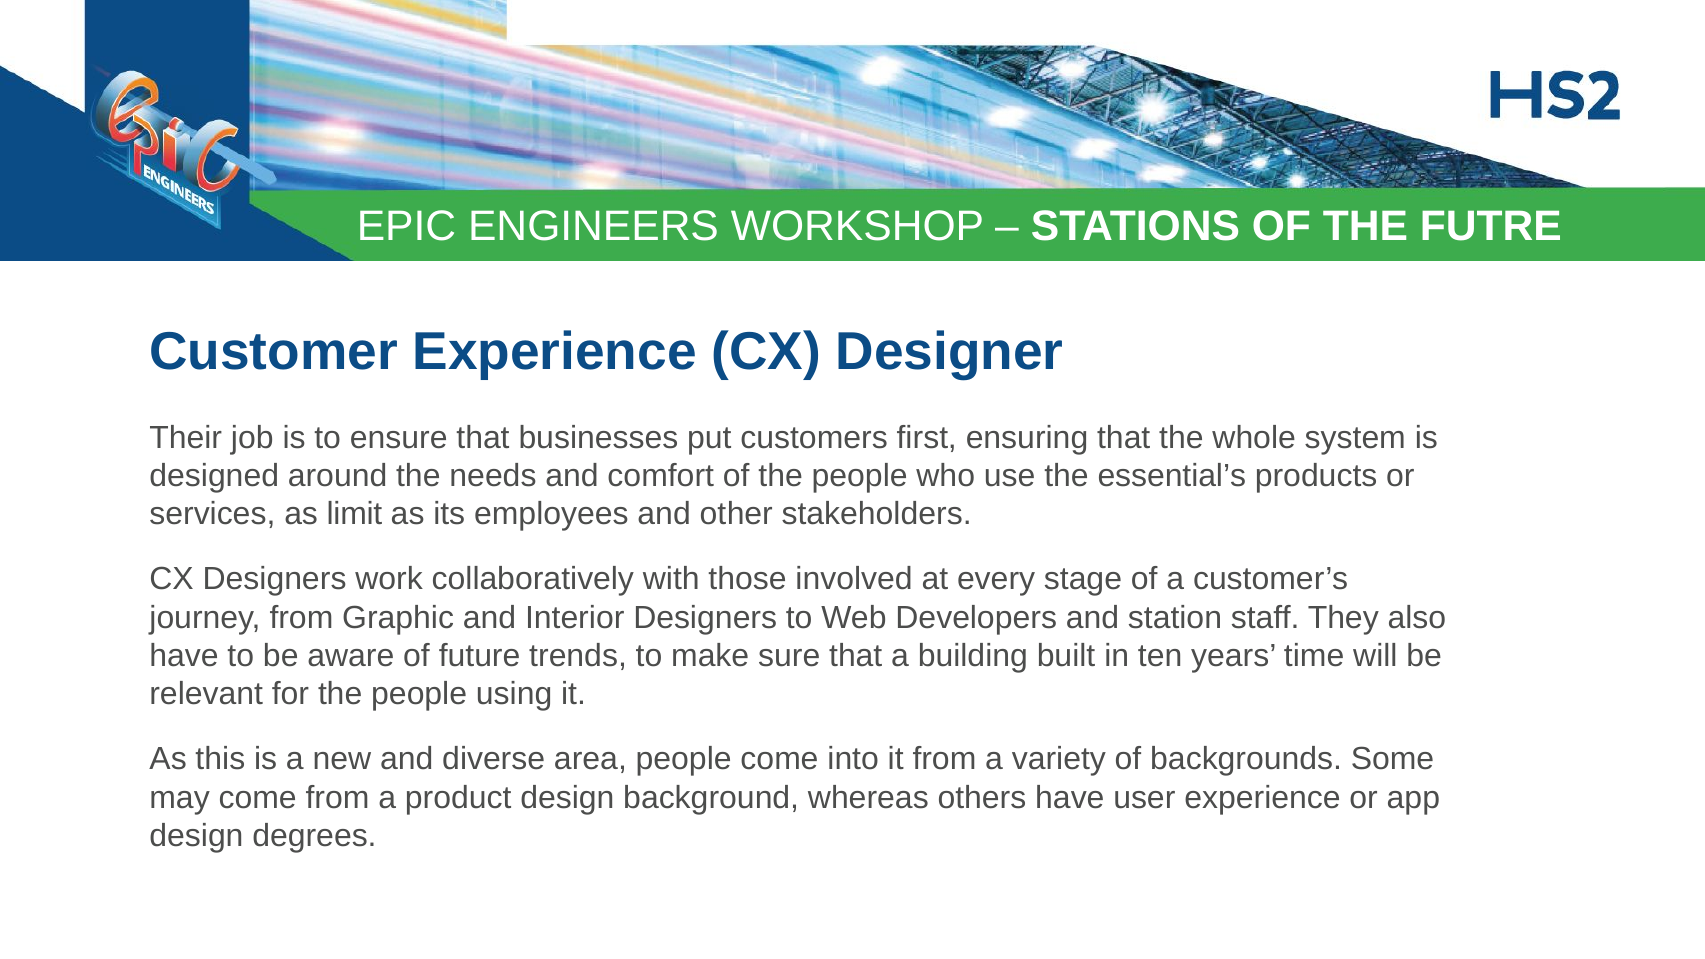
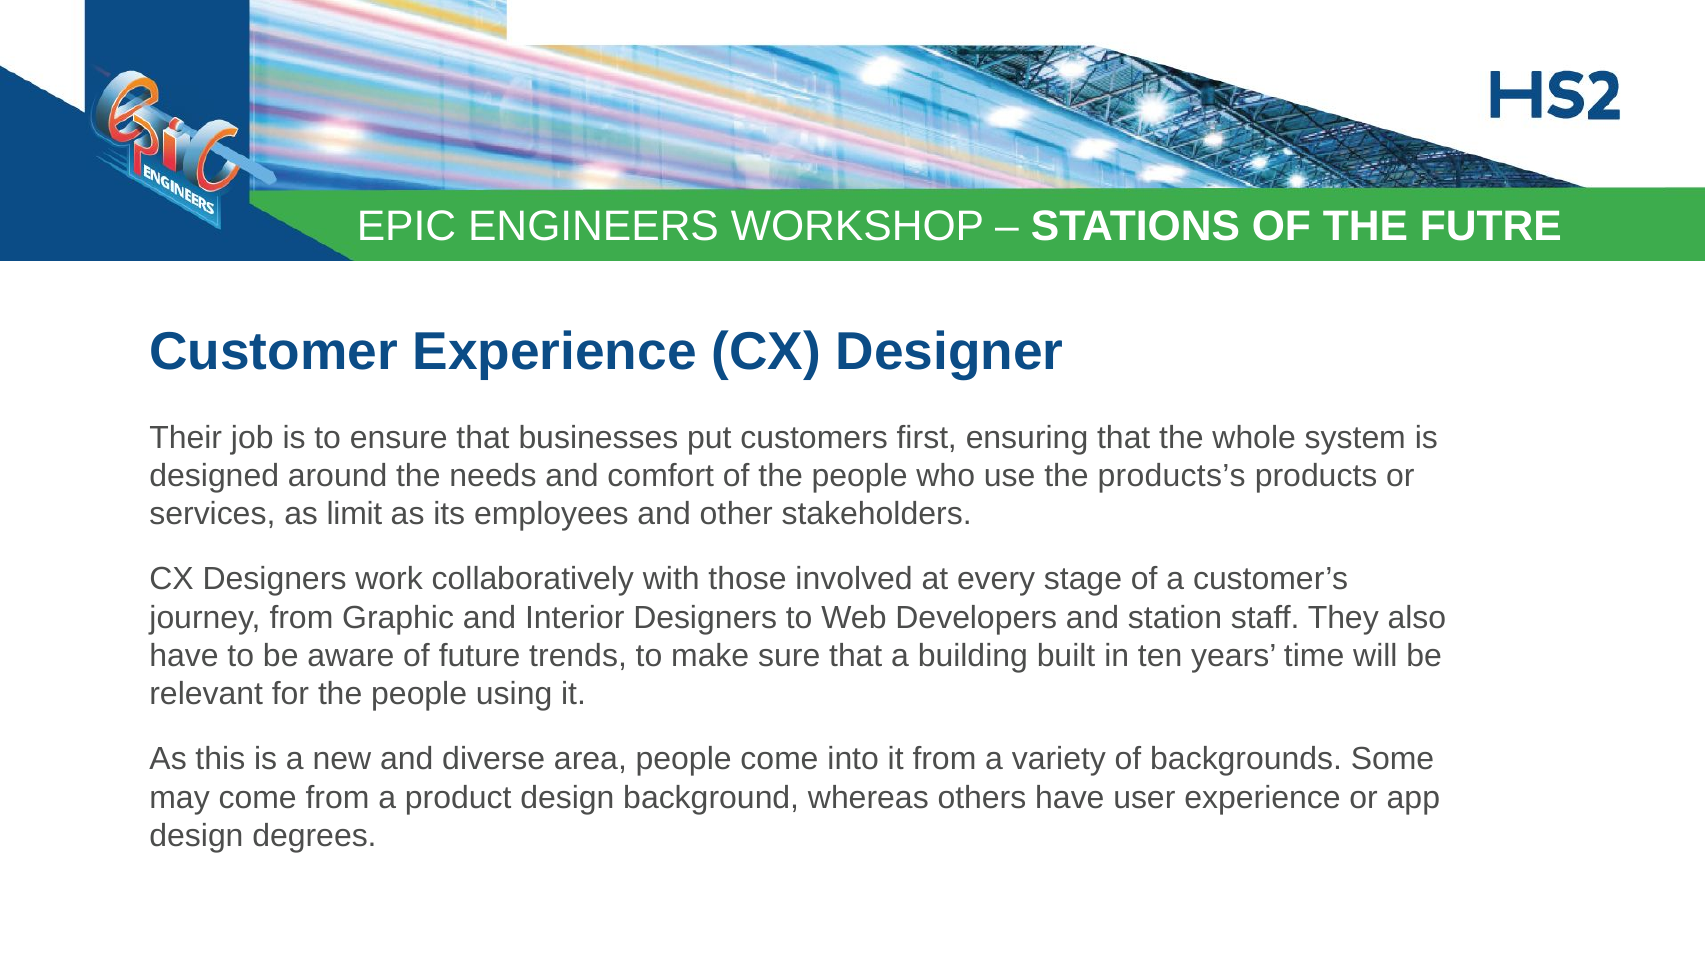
essential’s: essential’s -> products’s
